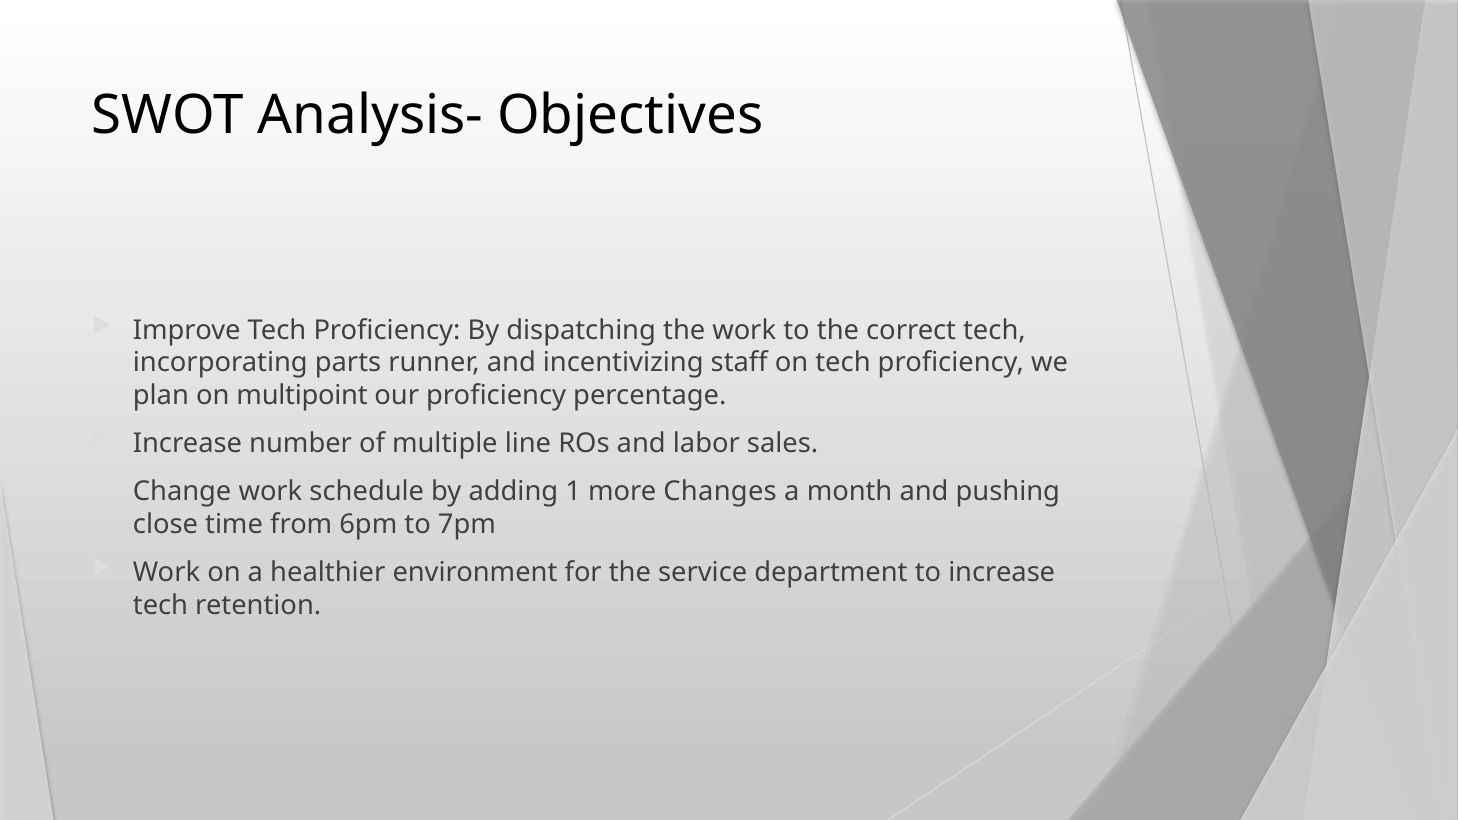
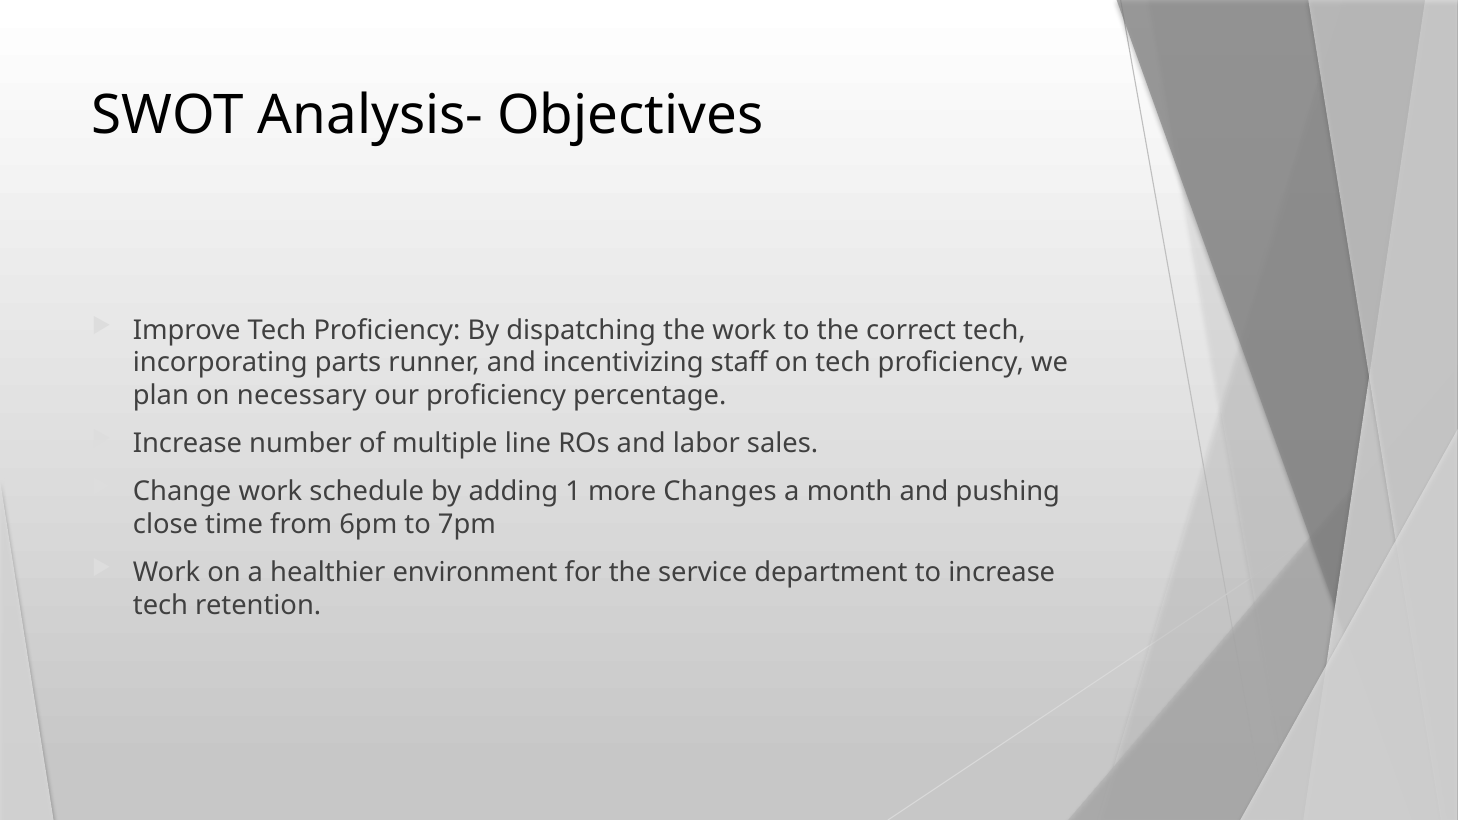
multipoint: multipoint -> necessary
